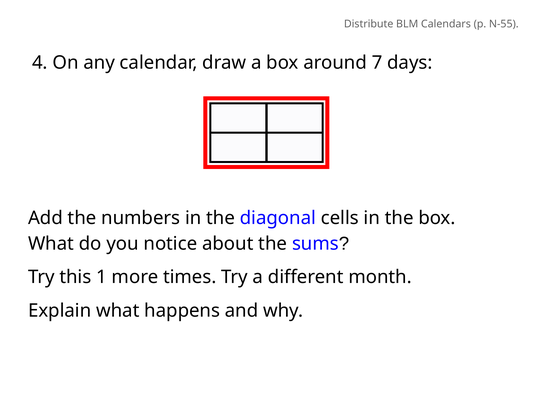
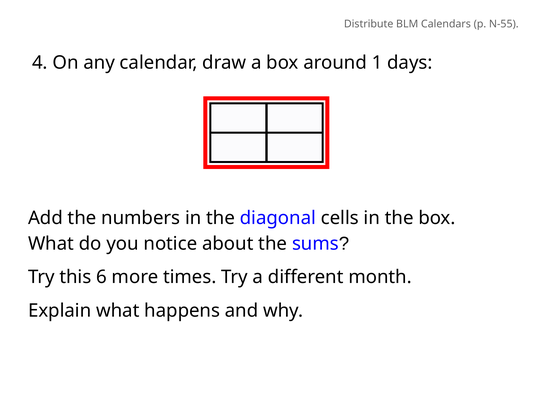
7: 7 -> 1
1: 1 -> 6
